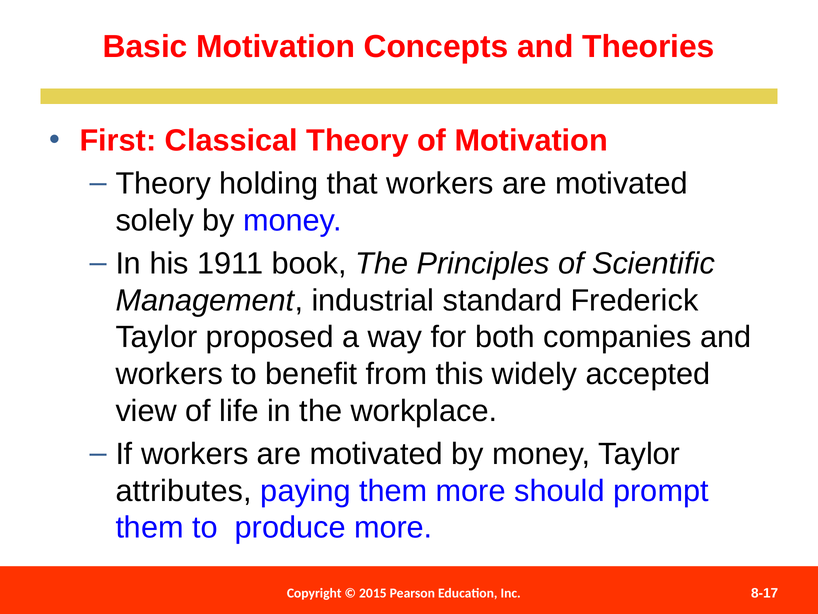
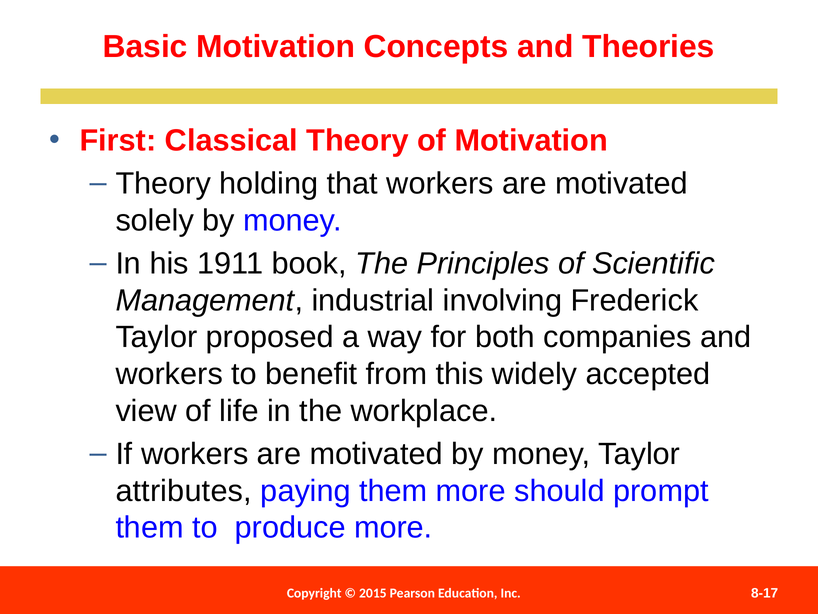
standard: standard -> involving
